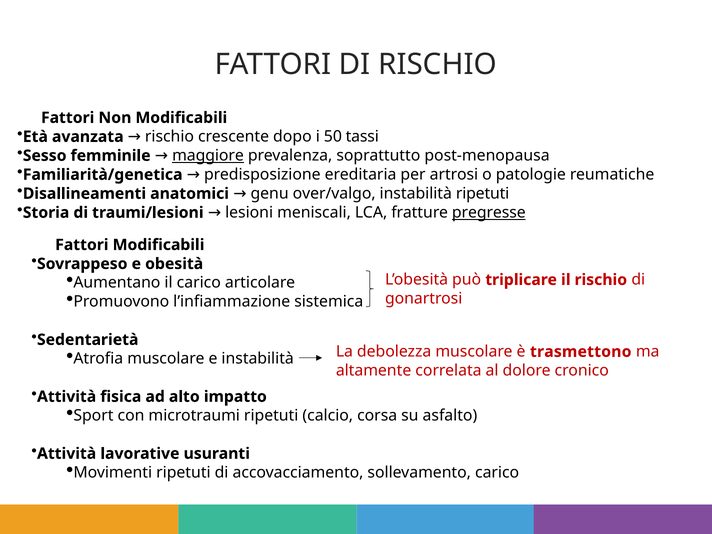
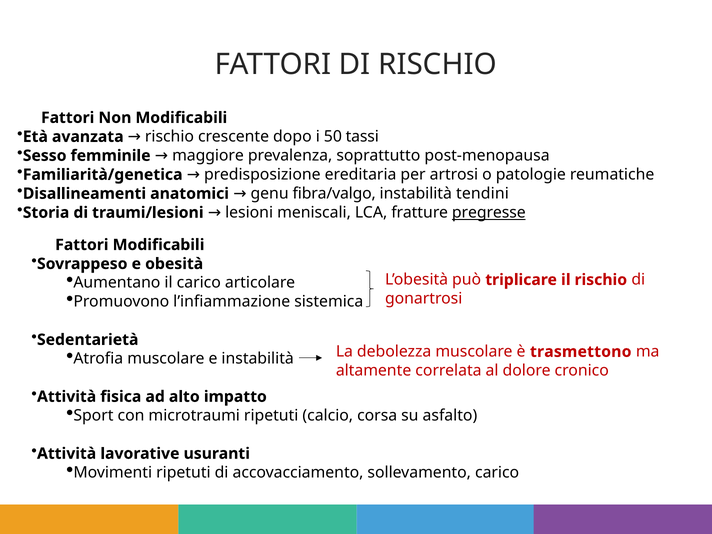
maggiore underline: present -> none
over/valgo: over/valgo -> fibra/valgo
instabilità ripetuti: ripetuti -> tendini
